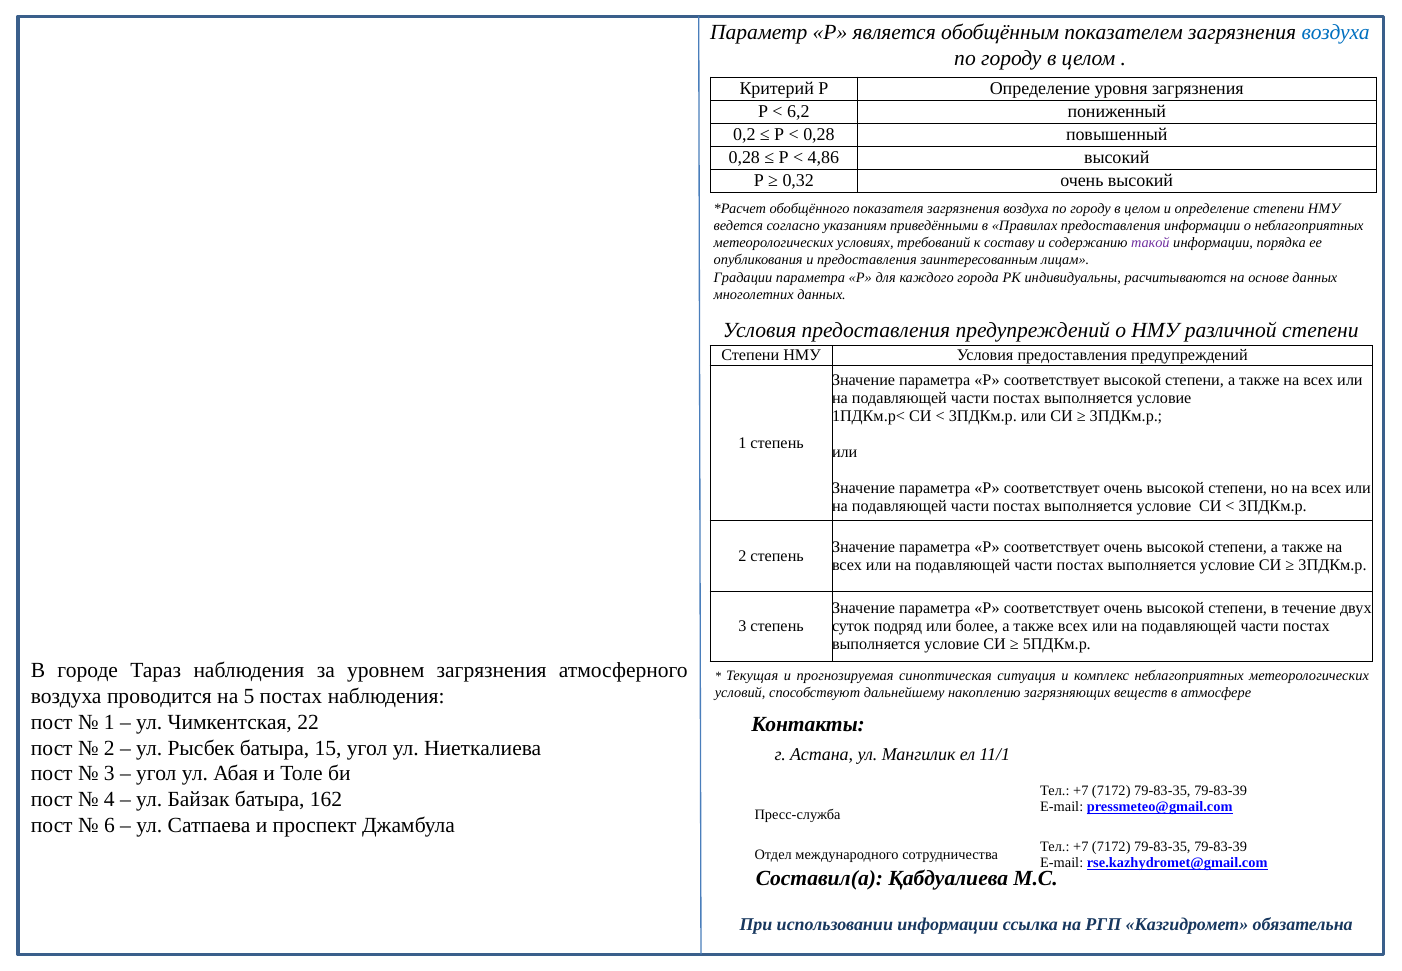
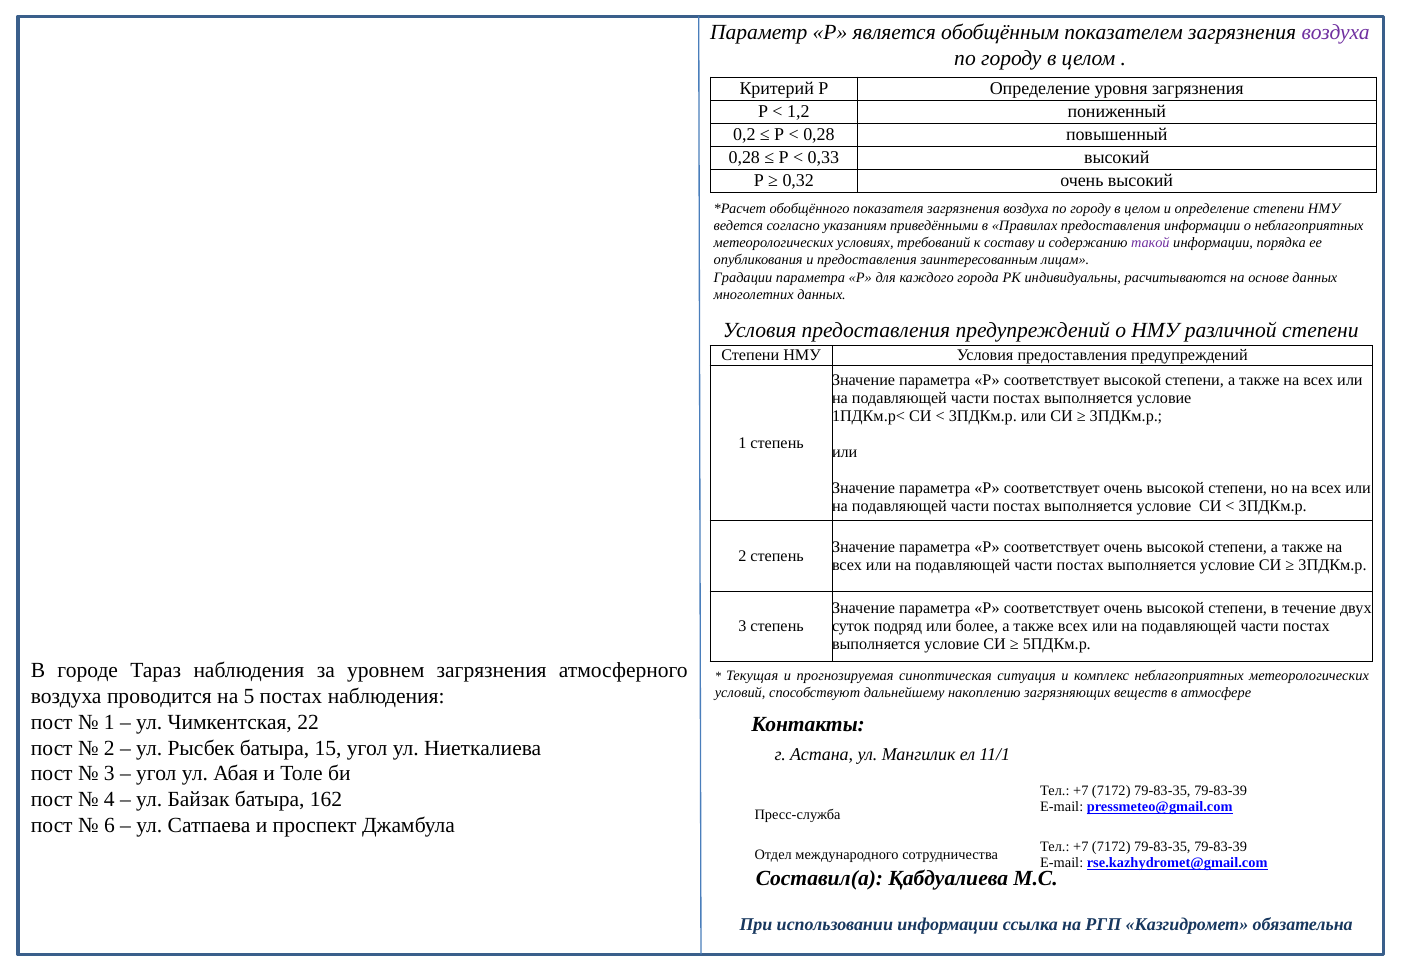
воздуха at (1336, 32) colour: blue -> purple
6,2: 6,2 -> 1,2
4,86: 4,86 -> 0,33
